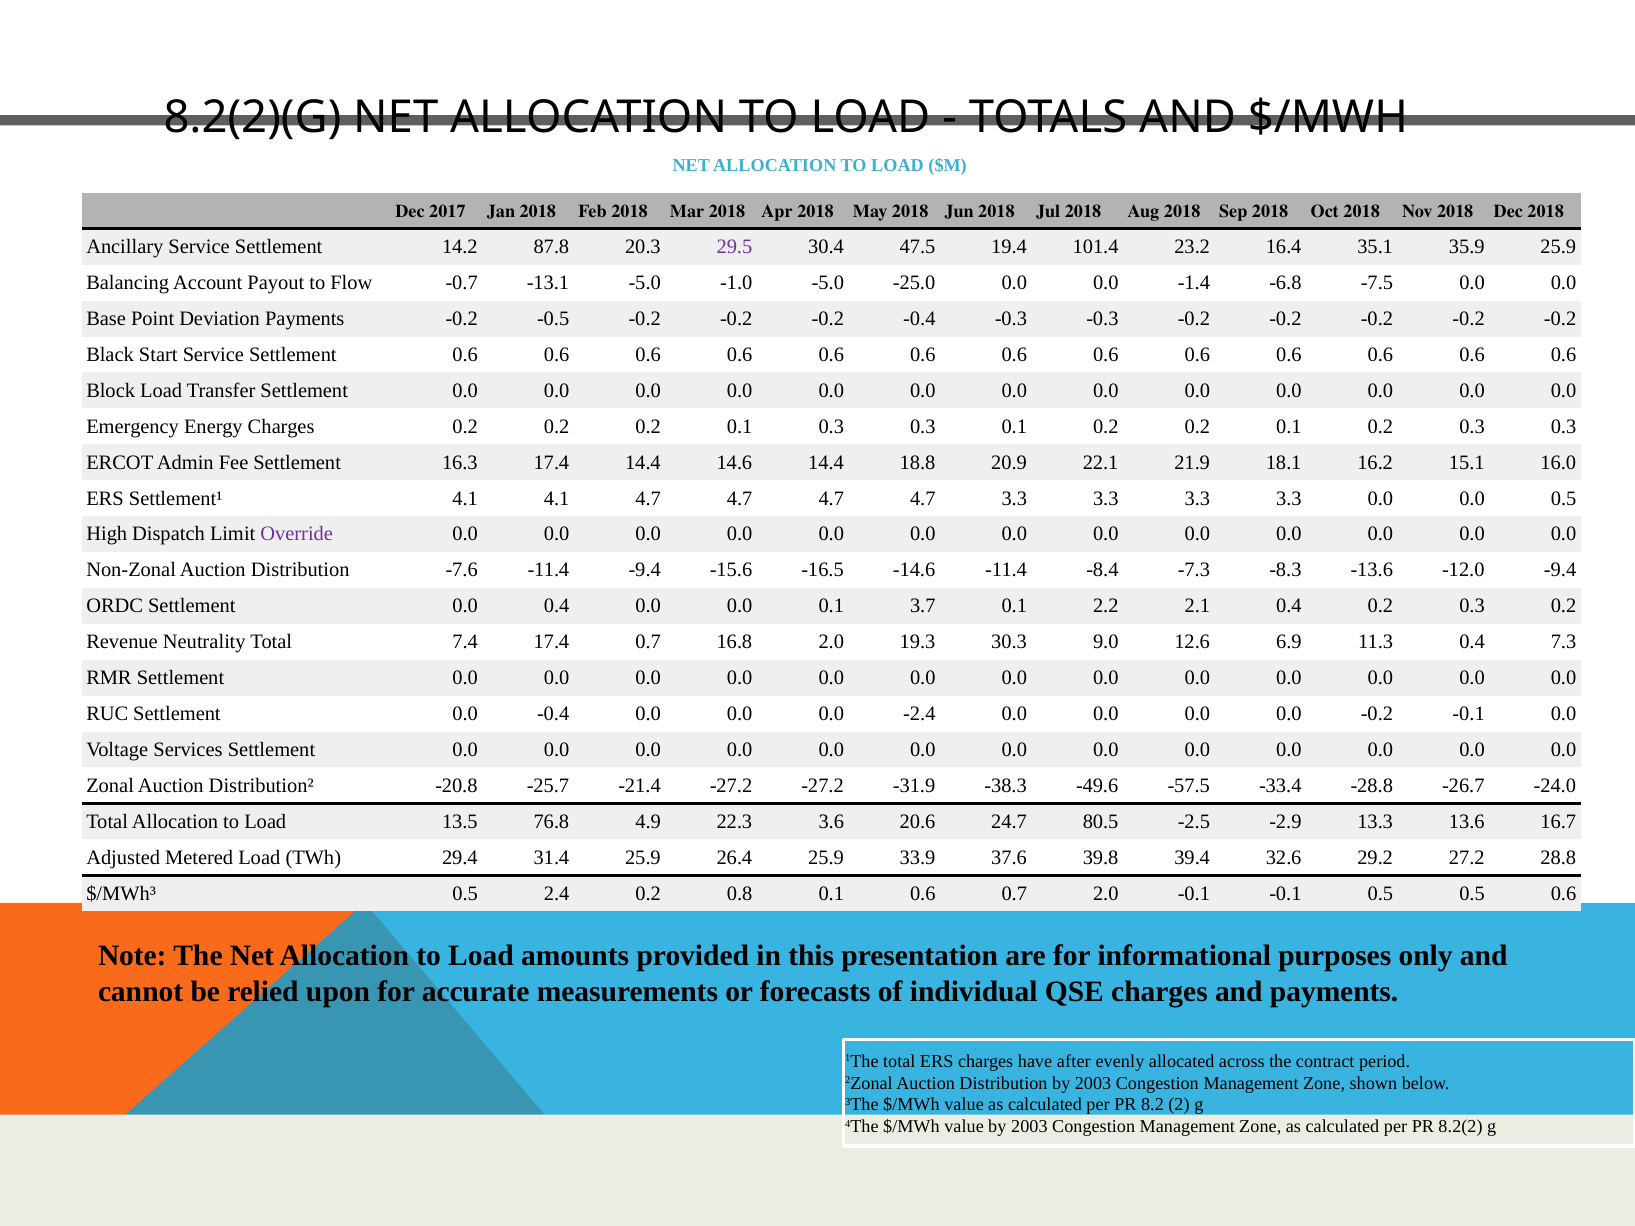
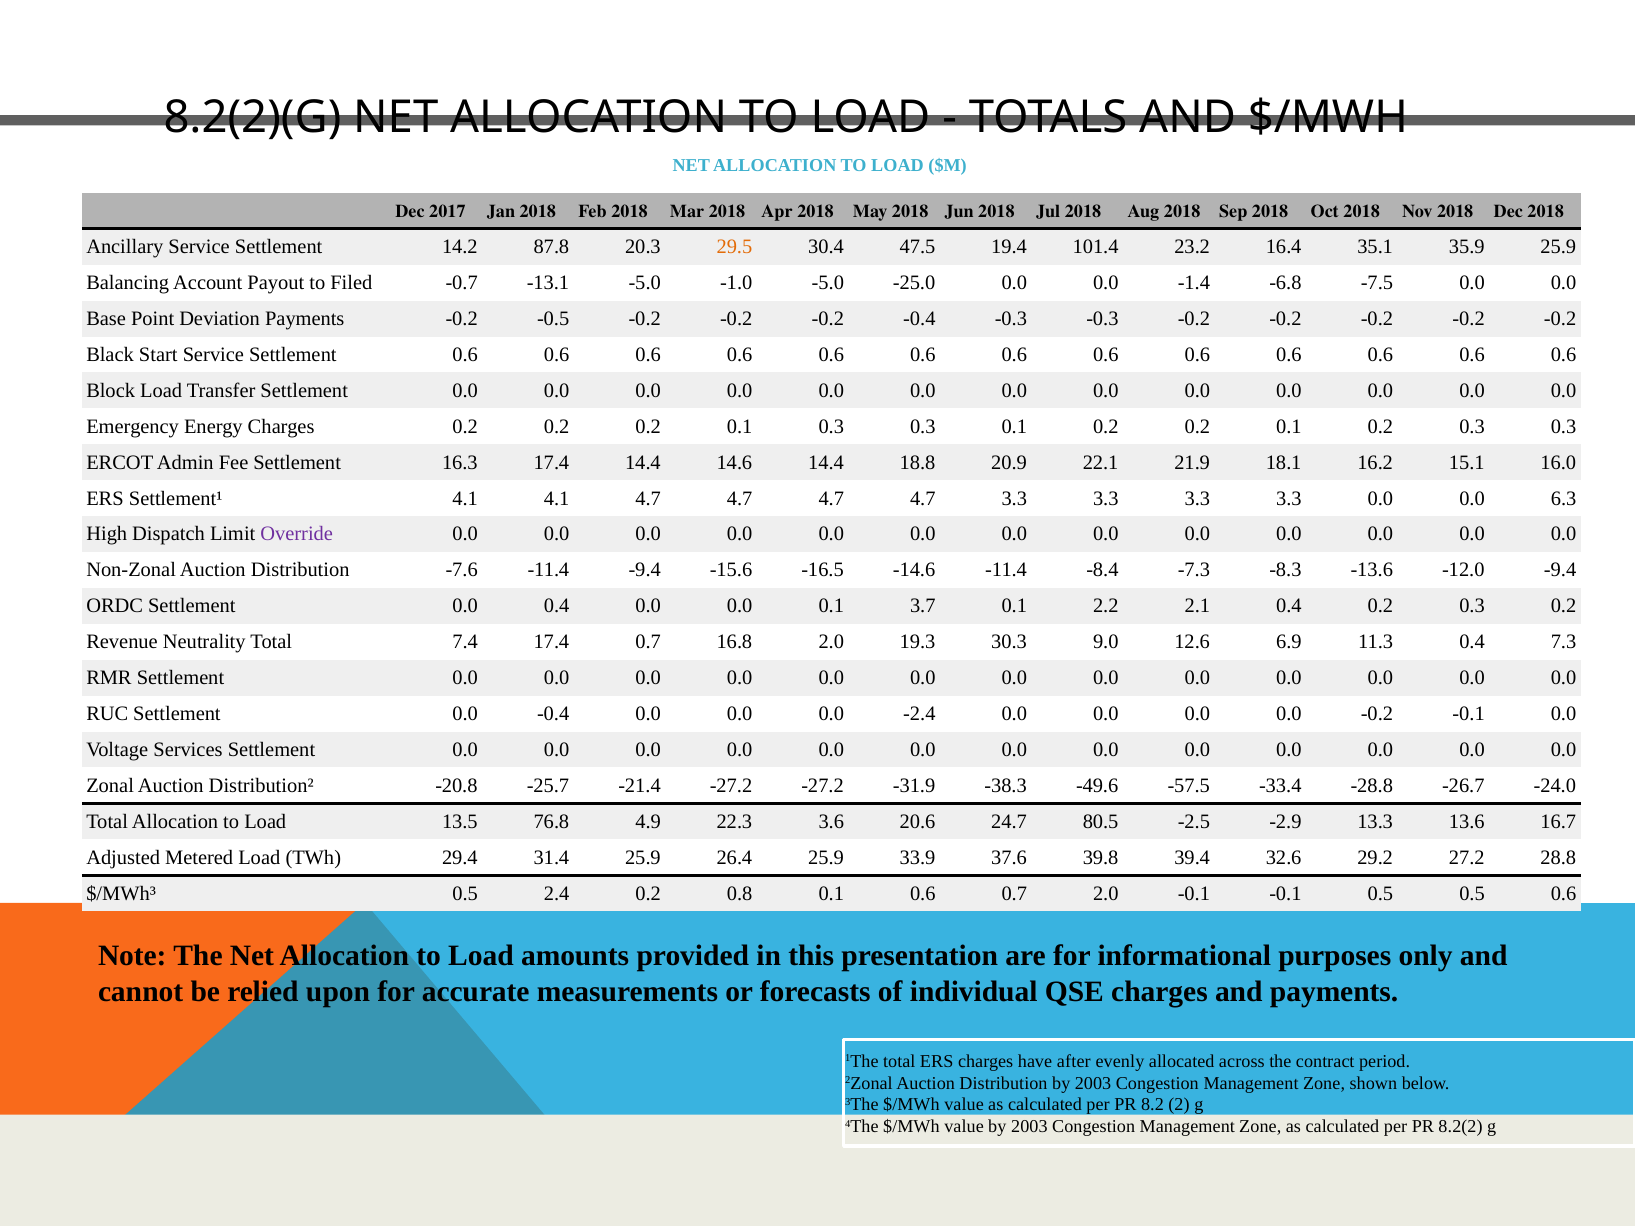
29.5 colour: purple -> orange
Flow: Flow -> Filed
0.0 0.5: 0.5 -> 6.3
